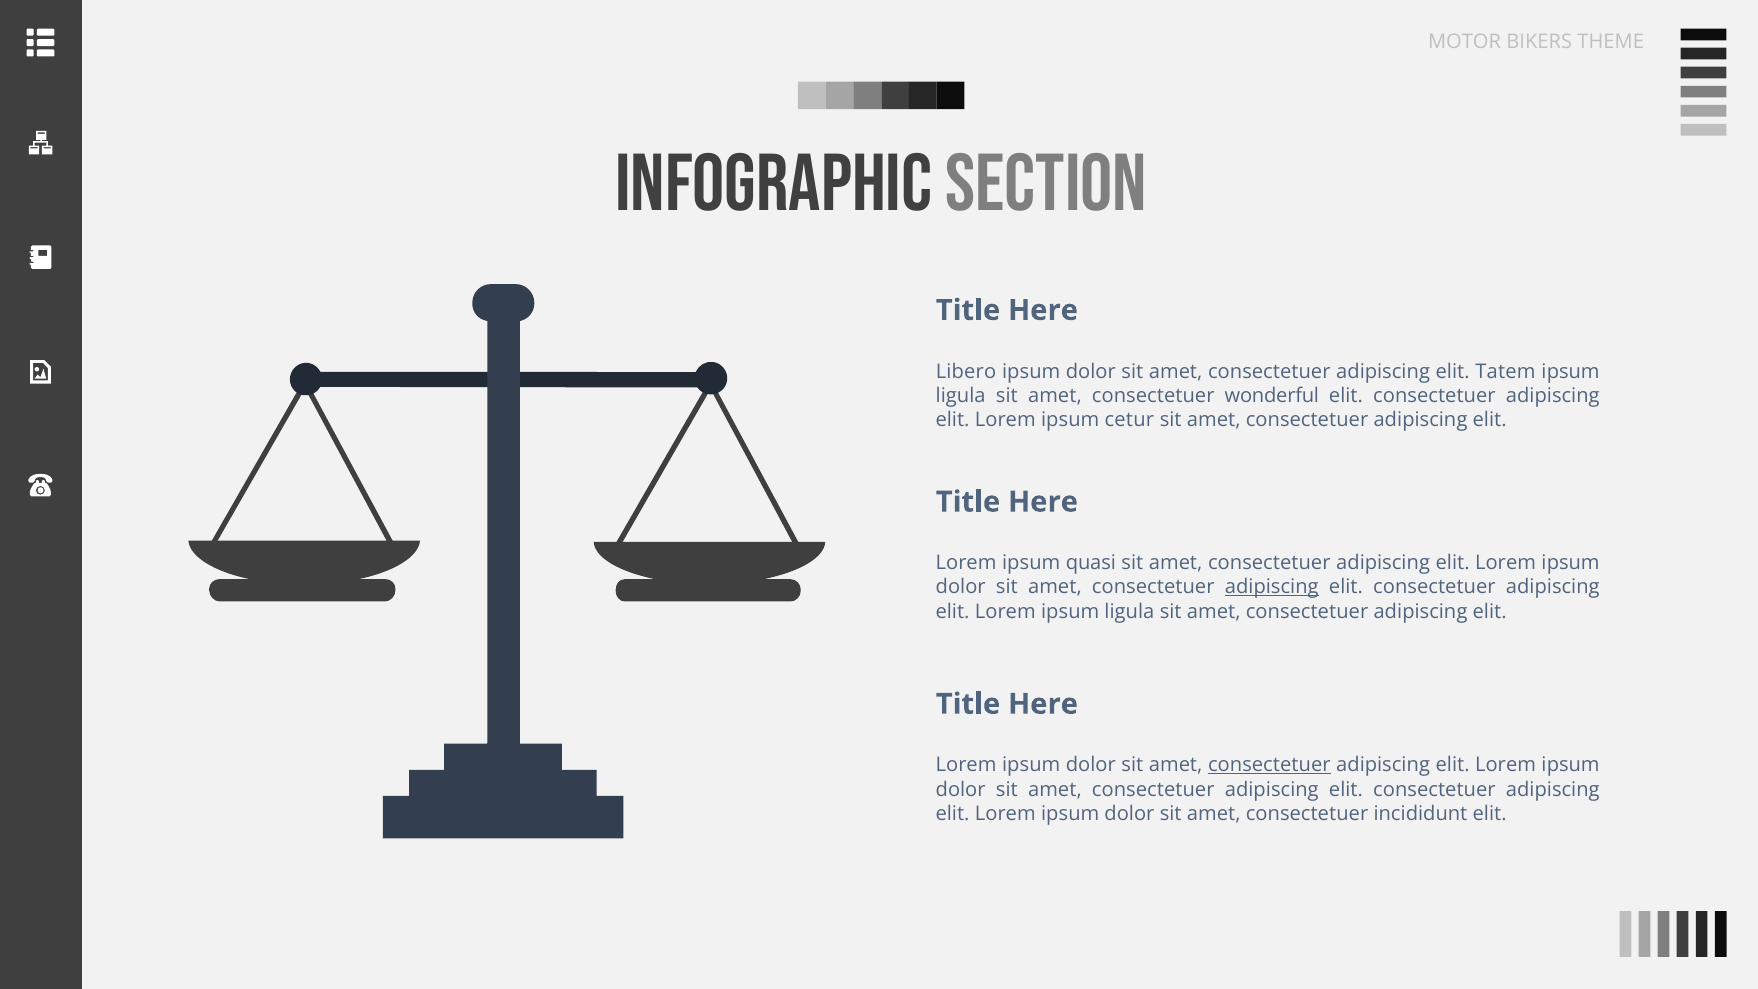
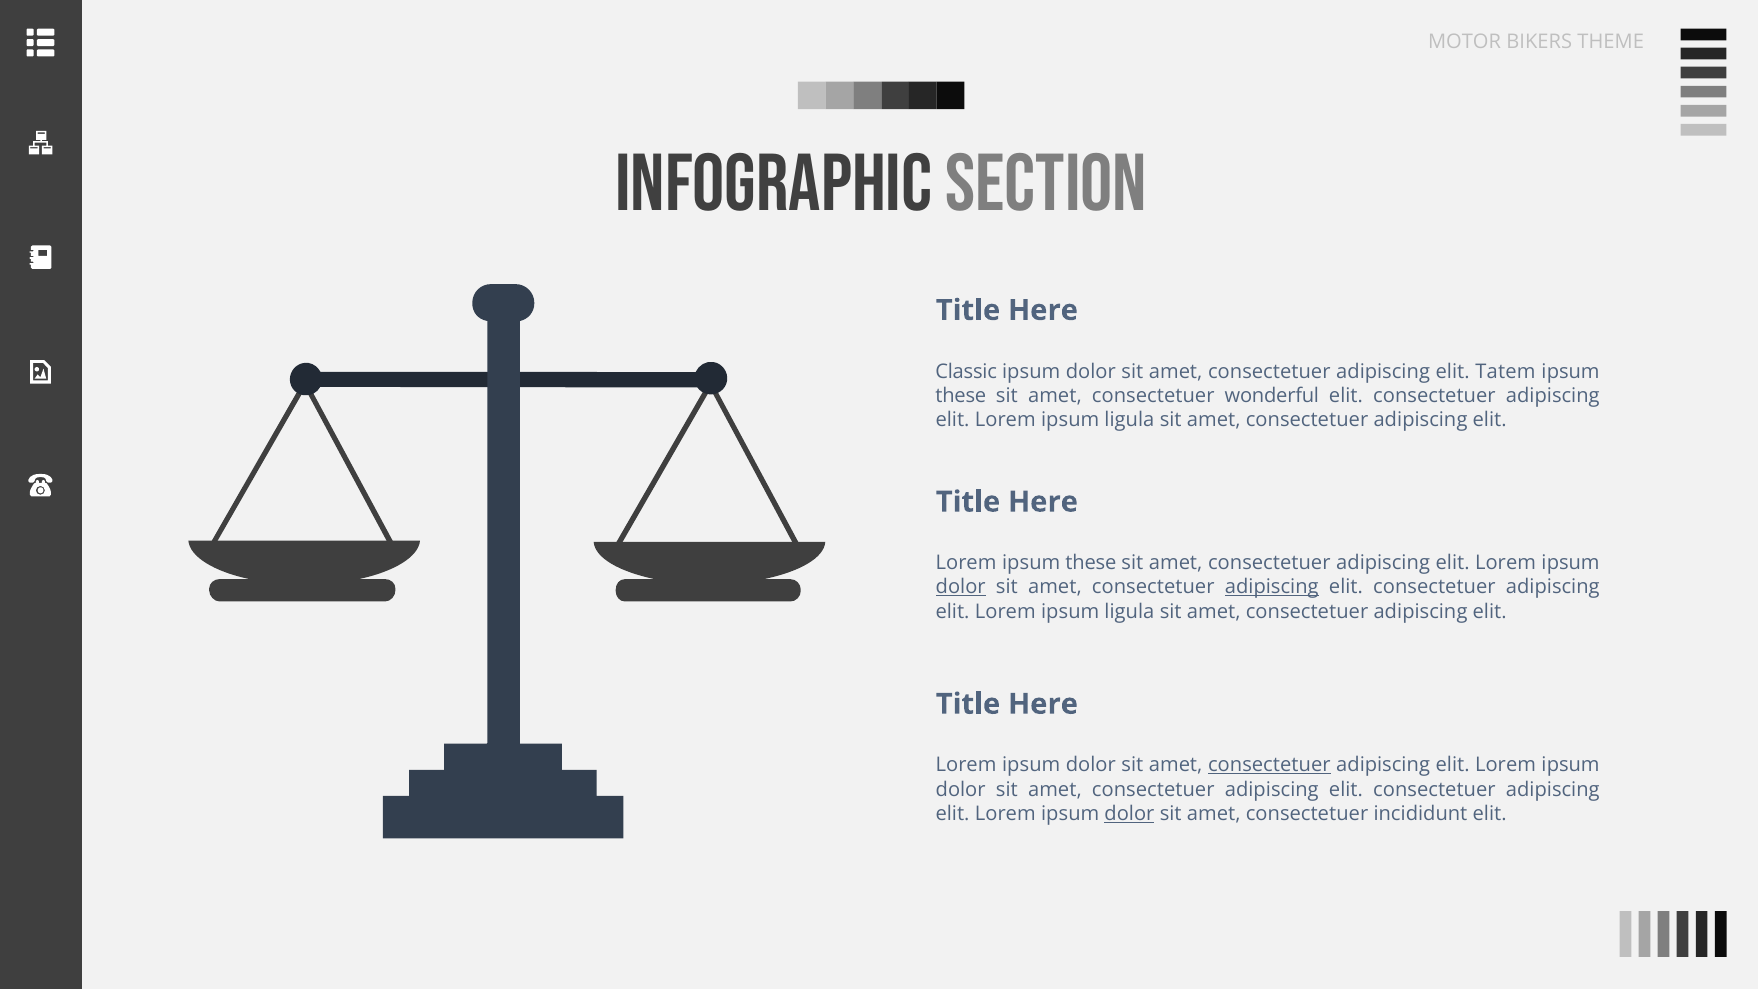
Libero: Libero -> Classic
ligula at (961, 396): ligula -> these
cetur at (1129, 420): cetur -> ligula
Lorem ipsum quasi: quasi -> these
dolor at (961, 587) underline: none -> present
dolor at (1129, 813) underline: none -> present
